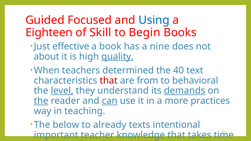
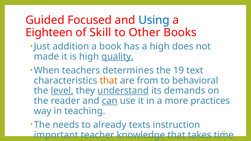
Begin: Begin -> Other
effective: effective -> addition
a nine: nine -> high
about: about -> made
determined: determined -> determines
40: 40 -> 19
that at (109, 81) colour: red -> orange
understand underline: none -> present
demands underline: present -> none
the at (41, 101) underline: present -> none
below: below -> needs
intentional: intentional -> instruction
